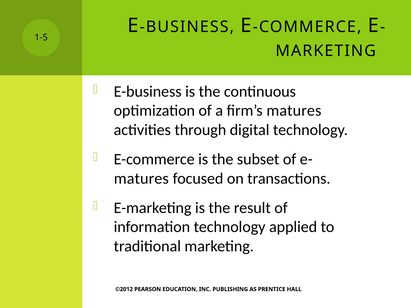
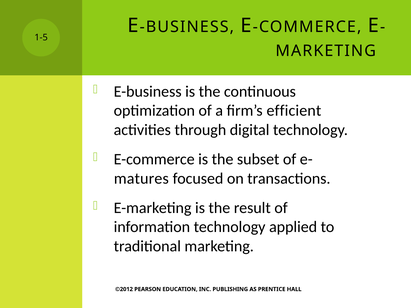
firm’s matures: matures -> efficient
